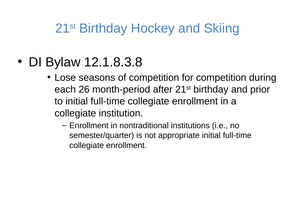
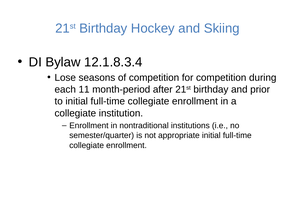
12.1.8.3.8: 12.1.8.3.8 -> 12.1.8.3.4
26: 26 -> 11
